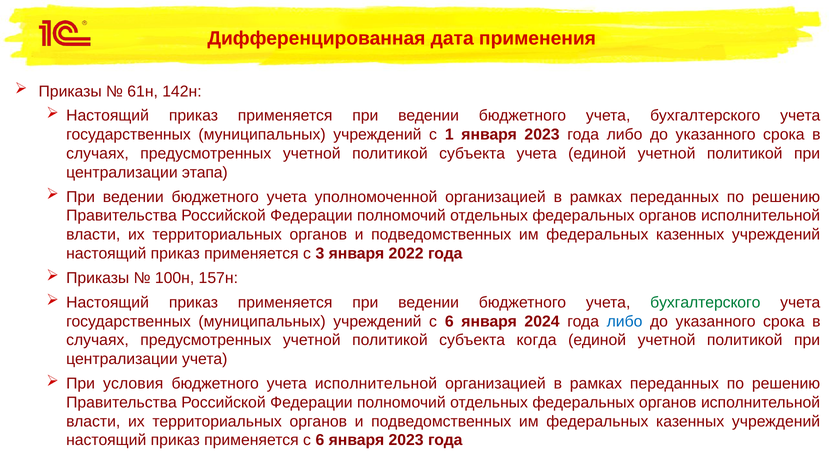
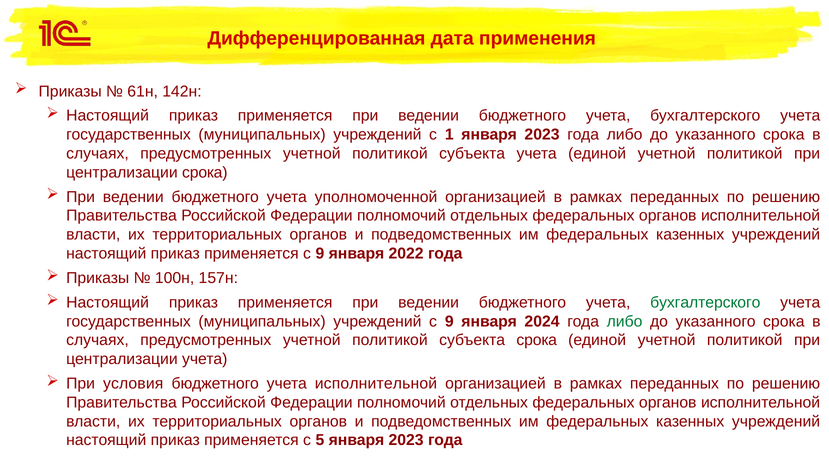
централизации этапа: этапа -> срока
применяется с 3: 3 -> 9
учреждений с 6: 6 -> 9
либо at (625, 321) colour: blue -> green
субъекта когда: когда -> срока
применяется с 6: 6 -> 5
